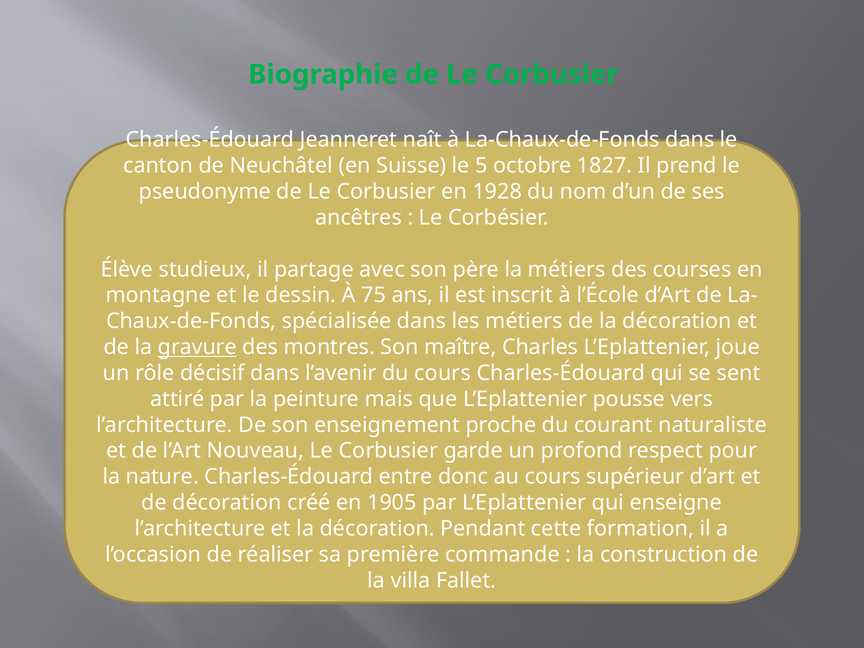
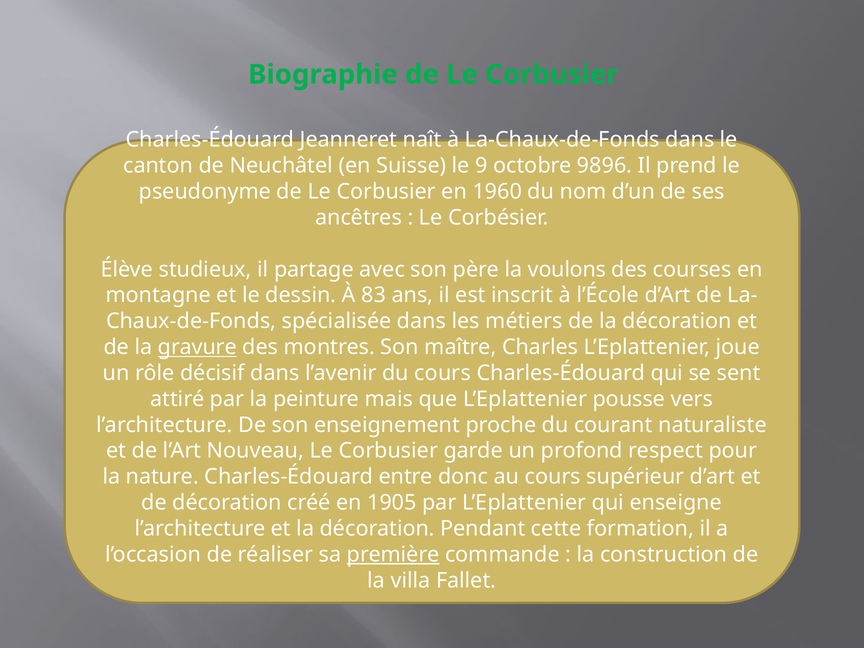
5: 5 -> 9
1827: 1827 -> 9896
1928: 1928 -> 1960
la métiers: métiers -> voulons
75: 75 -> 83
première underline: none -> present
